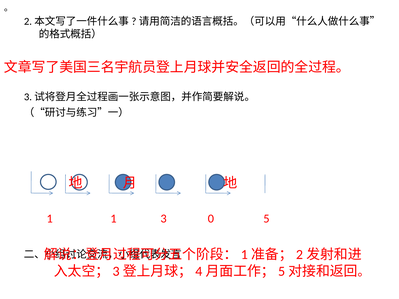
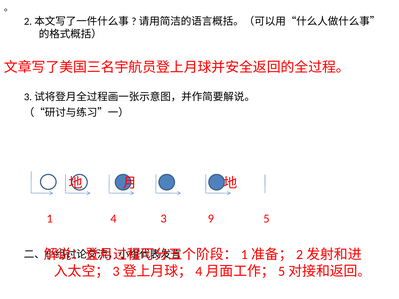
1 1: 1 -> 4
0: 0 -> 9
